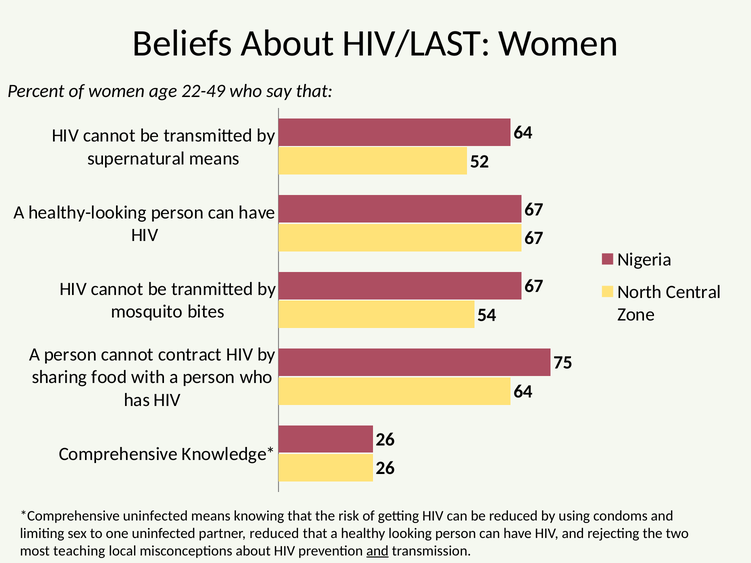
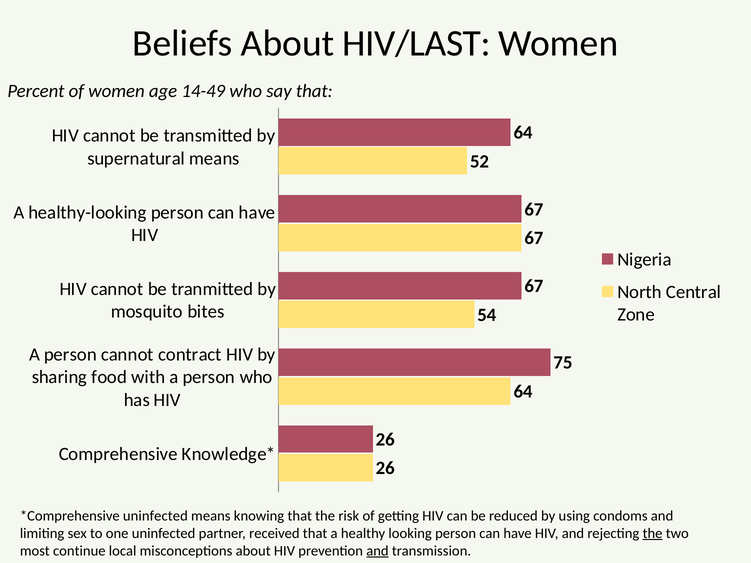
22-49: 22-49 -> 14-49
partner reduced: reduced -> received
the at (653, 534) underline: none -> present
teaching: teaching -> continue
